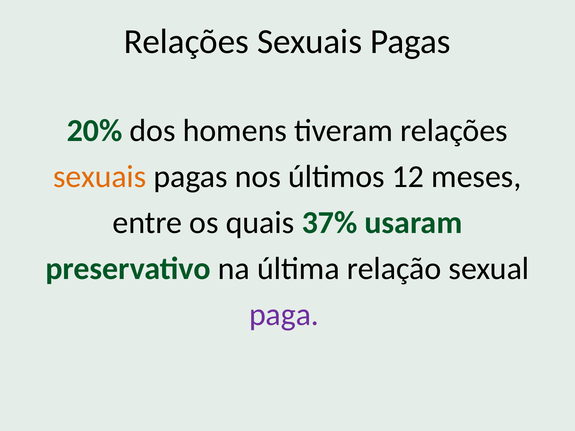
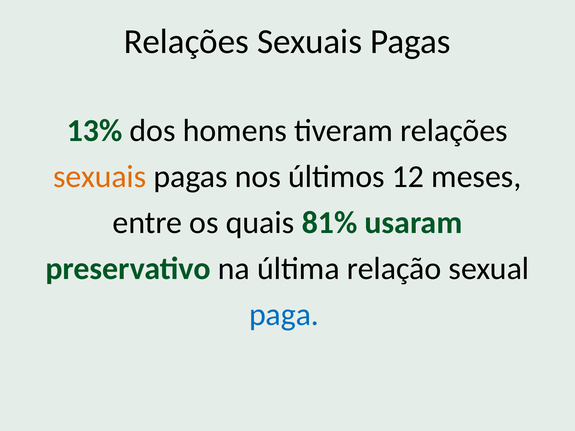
20%: 20% -> 13%
37%: 37% -> 81%
paga colour: purple -> blue
